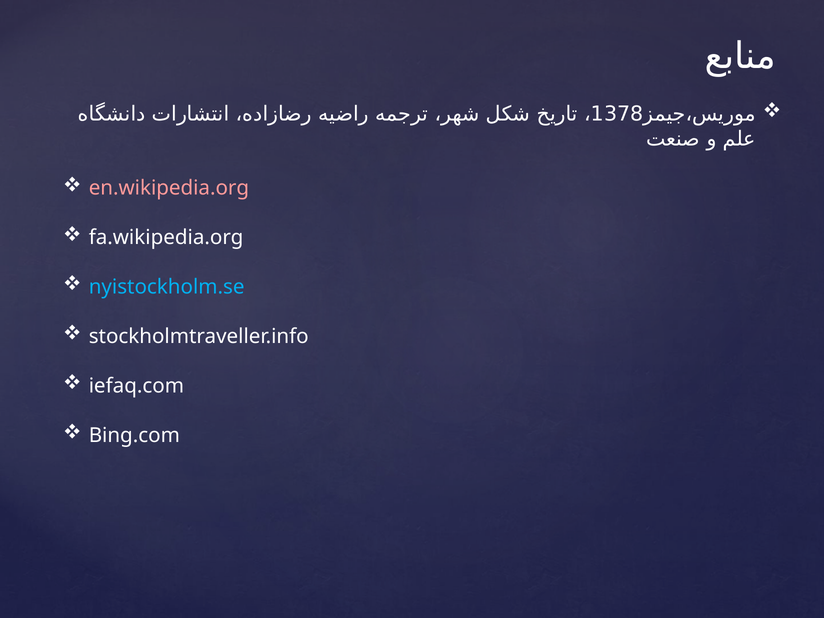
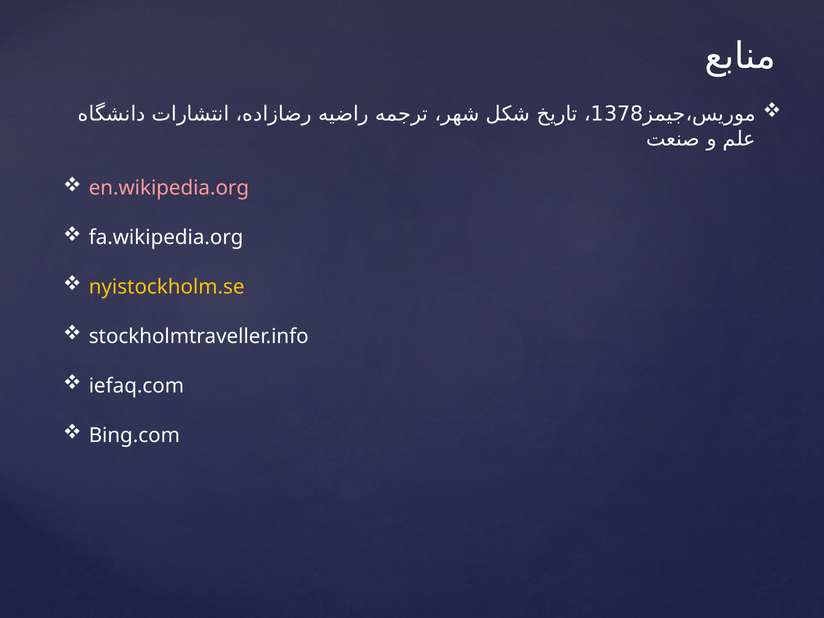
nyistockholm.se colour: light blue -> yellow
